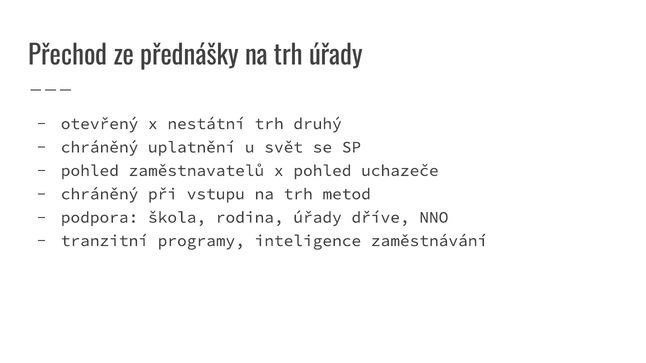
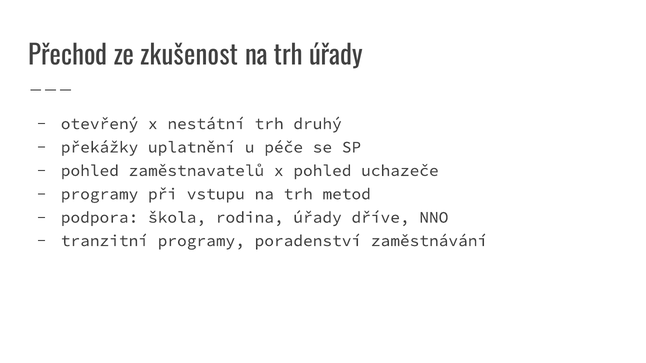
přednášky: přednášky -> zkušenost
chráněný at (100, 147): chráněný -> překážky
svět: svět -> péče
chráněný at (100, 194): chráněný -> programy
inteligence: inteligence -> poradenství
